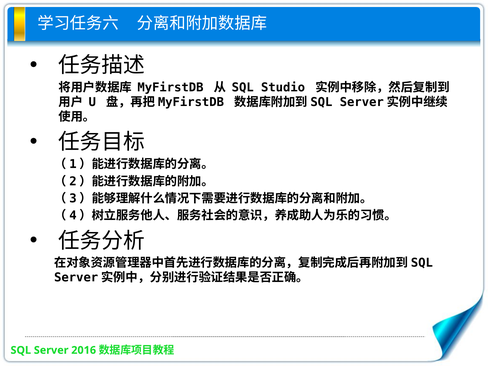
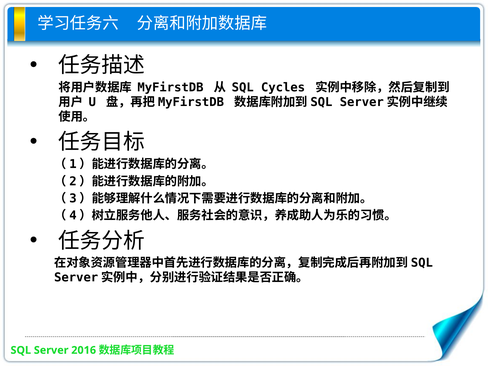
Studio: Studio -> Cycles
